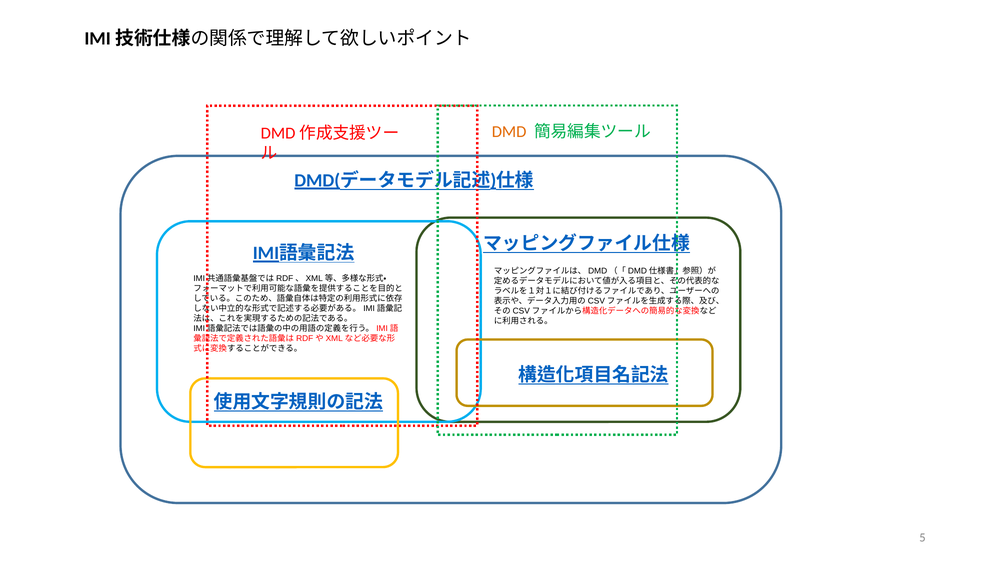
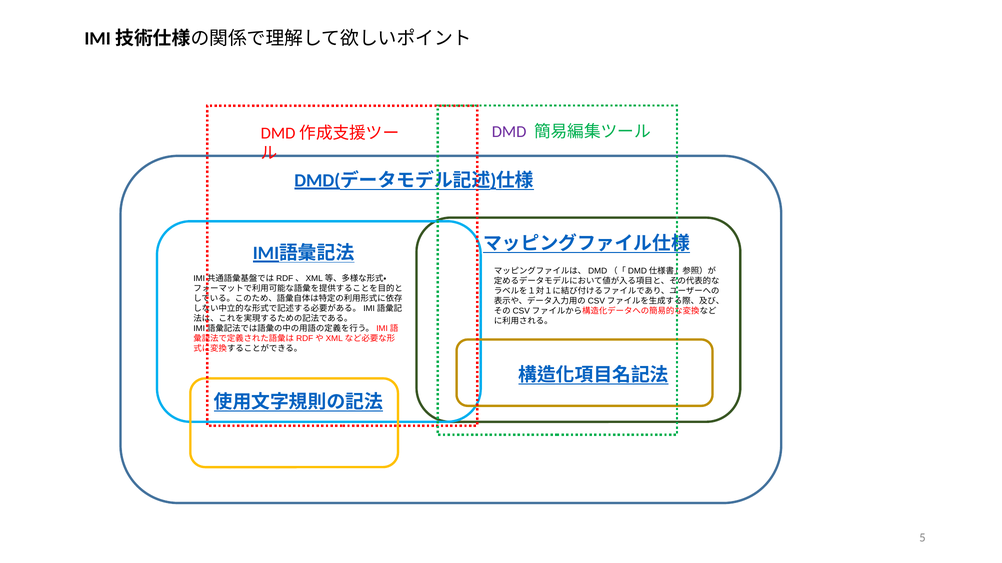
DMD colour: orange -> purple
